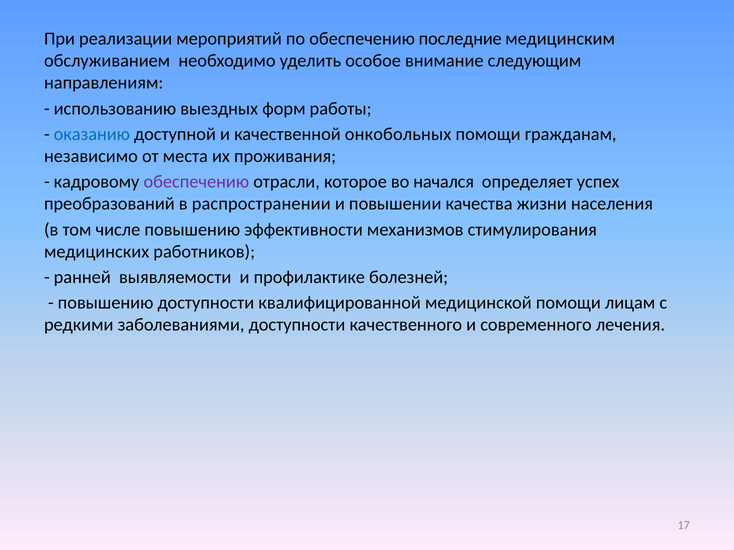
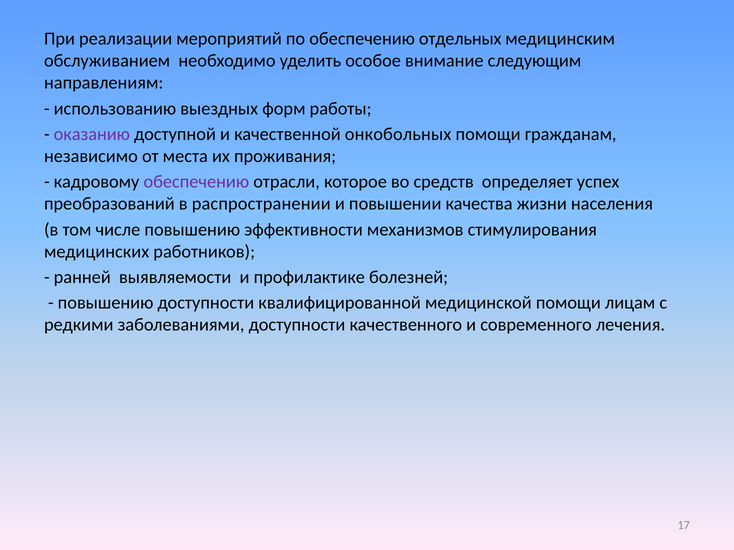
последние: последние -> отдельных
оказанию colour: blue -> purple
начался: начался -> средств
